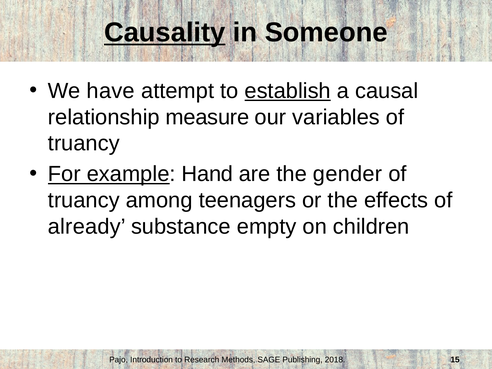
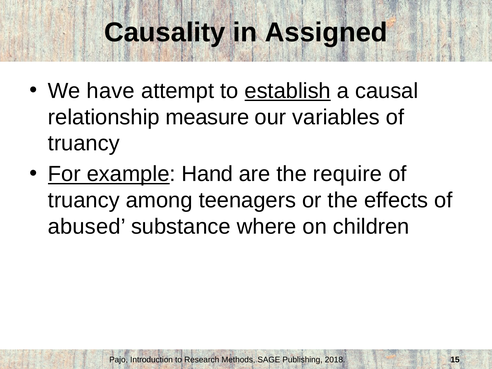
Causality underline: present -> none
Someone: Someone -> Assigned
gender: gender -> require
already: already -> abused
empty: empty -> where
